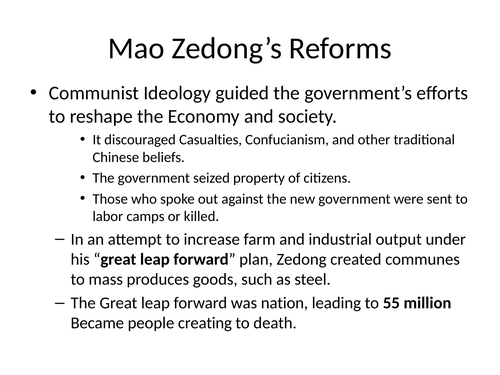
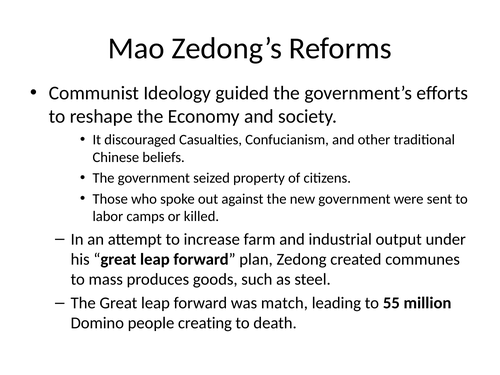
nation: nation -> match
Became: Became -> Domino
